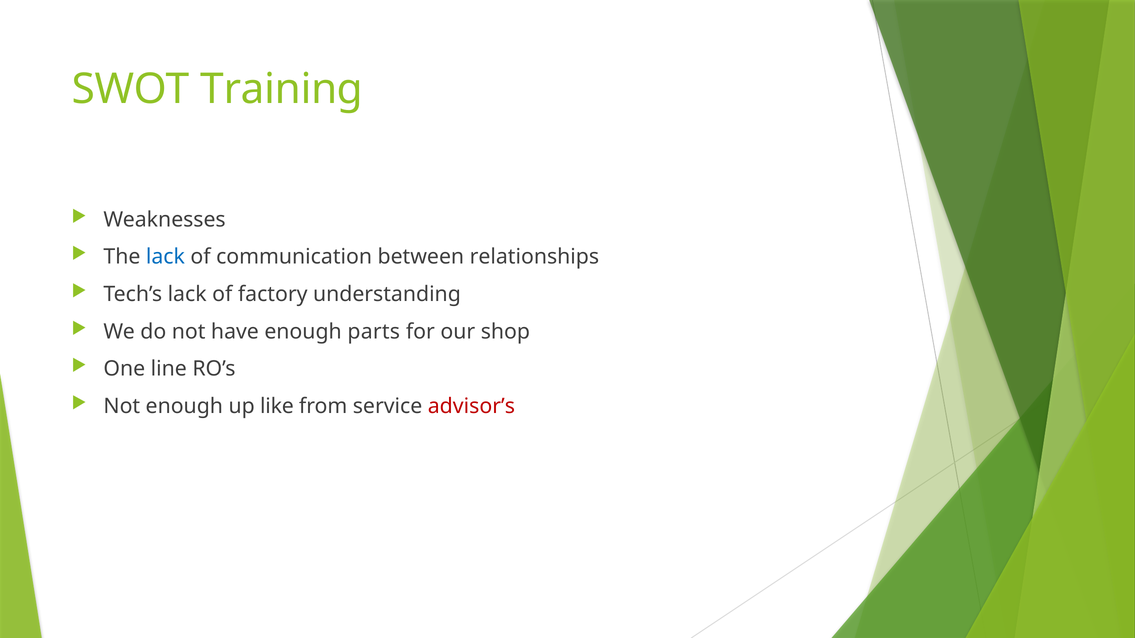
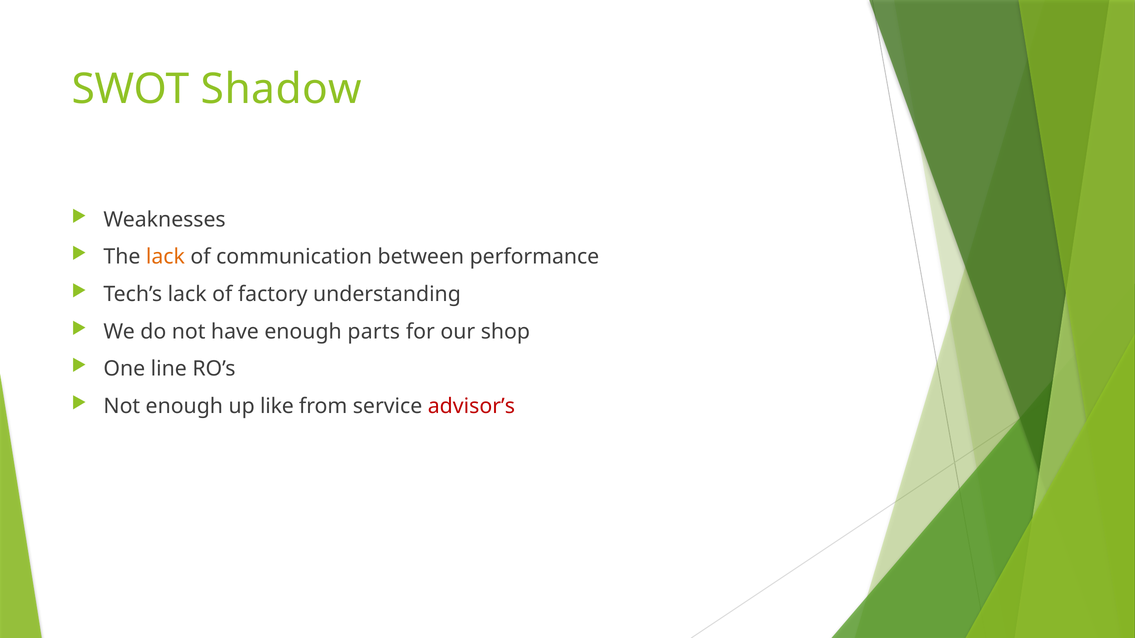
Training: Training -> Shadow
lack at (165, 257) colour: blue -> orange
relationships: relationships -> performance
